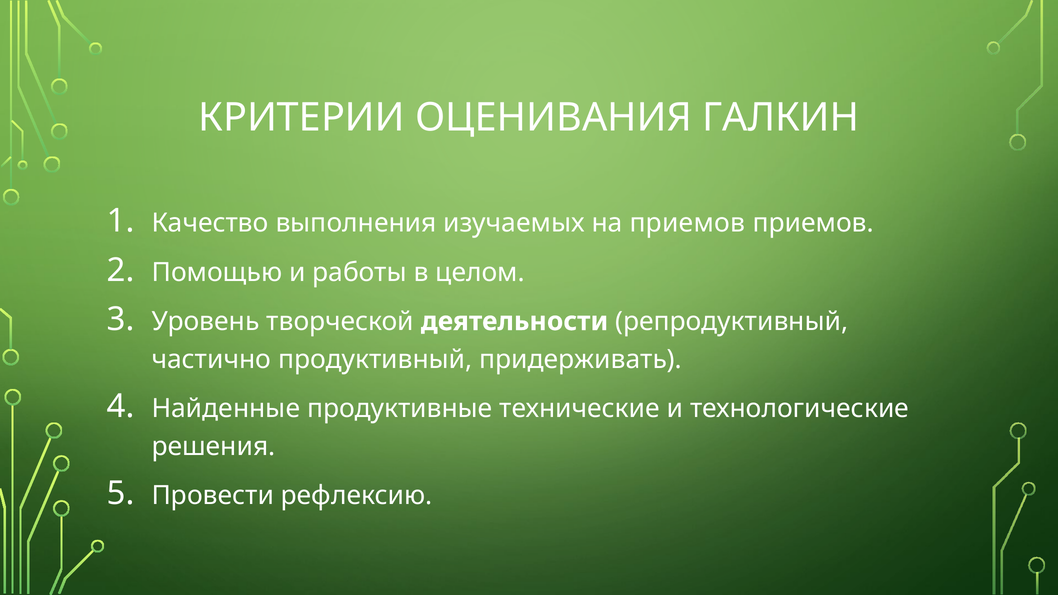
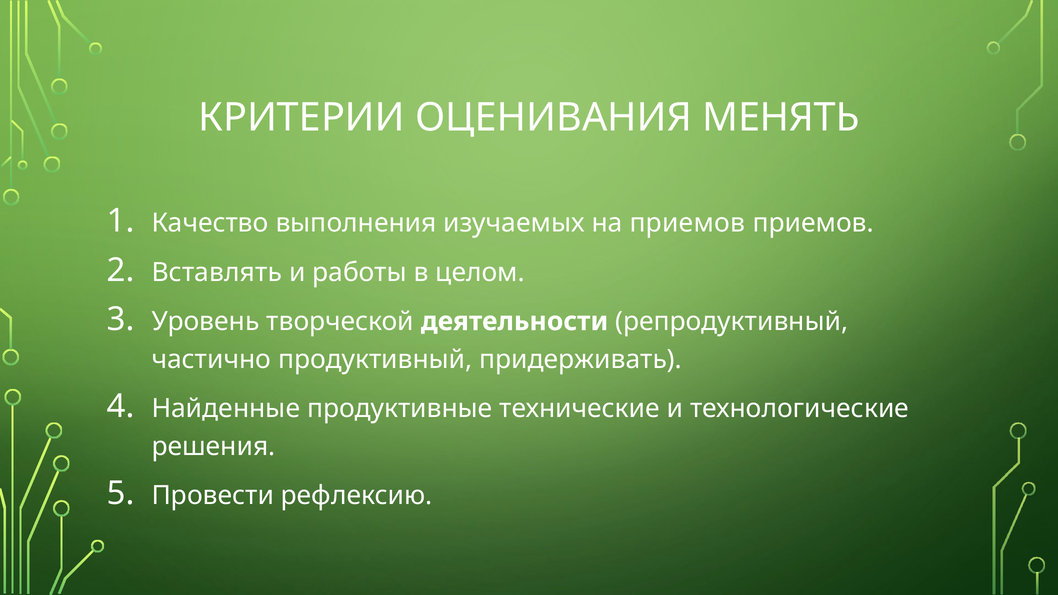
ГАЛКИН: ГАЛКИН -> МЕНЯТЬ
Помощью: Помощью -> Вставлять
